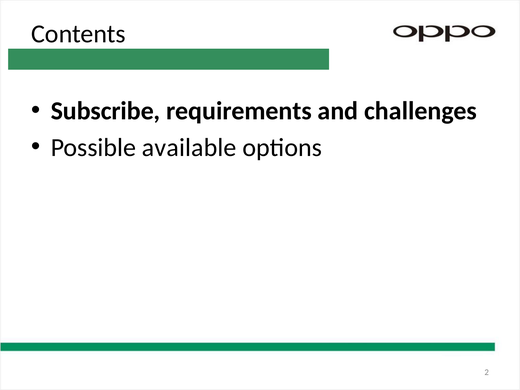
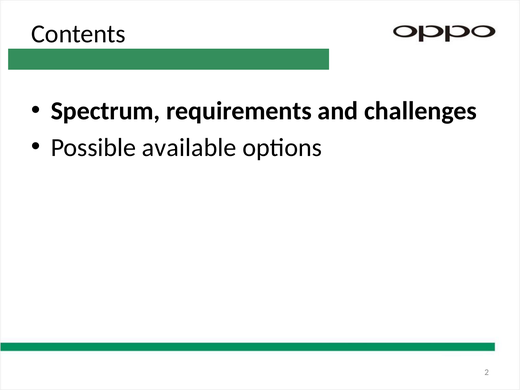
Subscribe: Subscribe -> Spectrum
